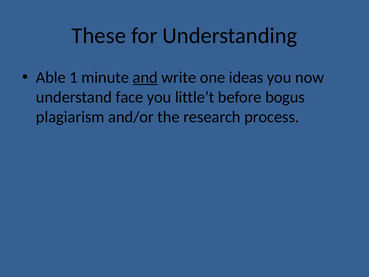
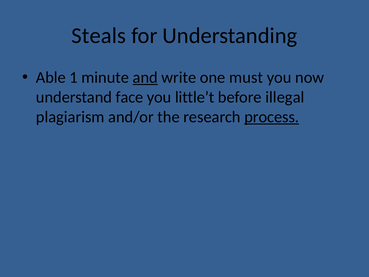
These: These -> Steals
ideas: ideas -> must
bogus: bogus -> illegal
process underline: none -> present
